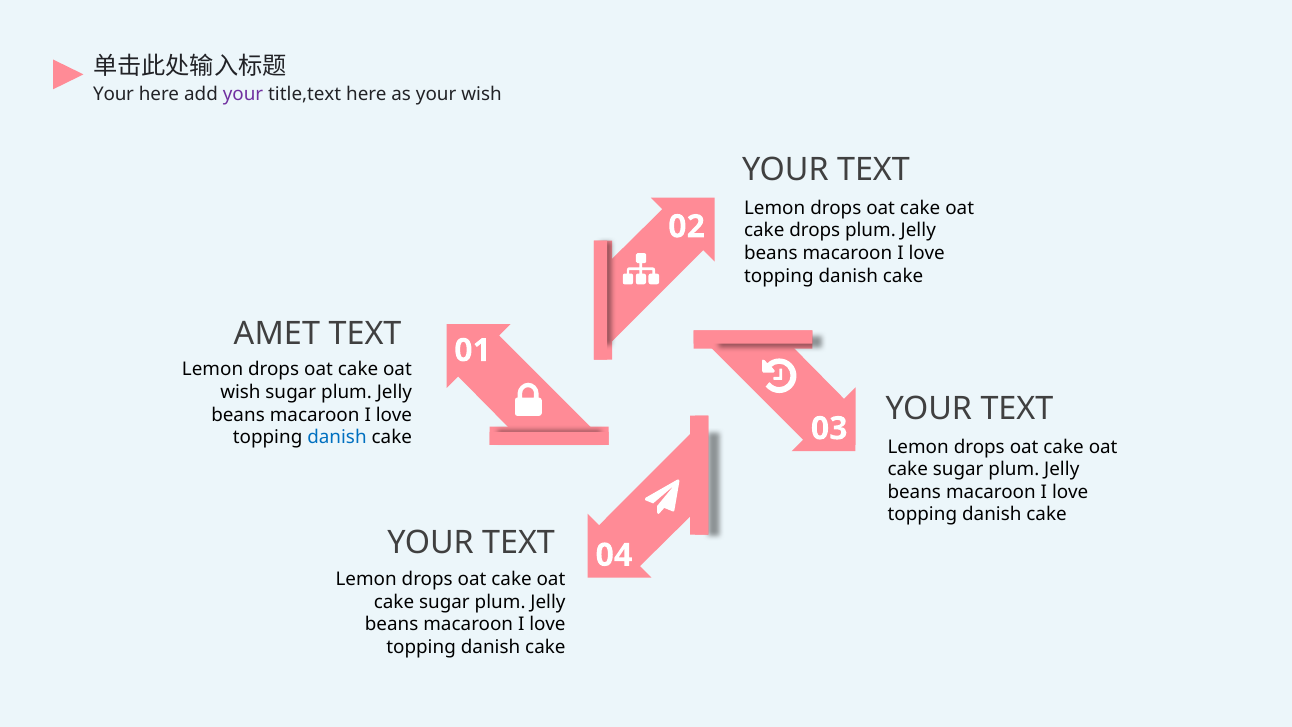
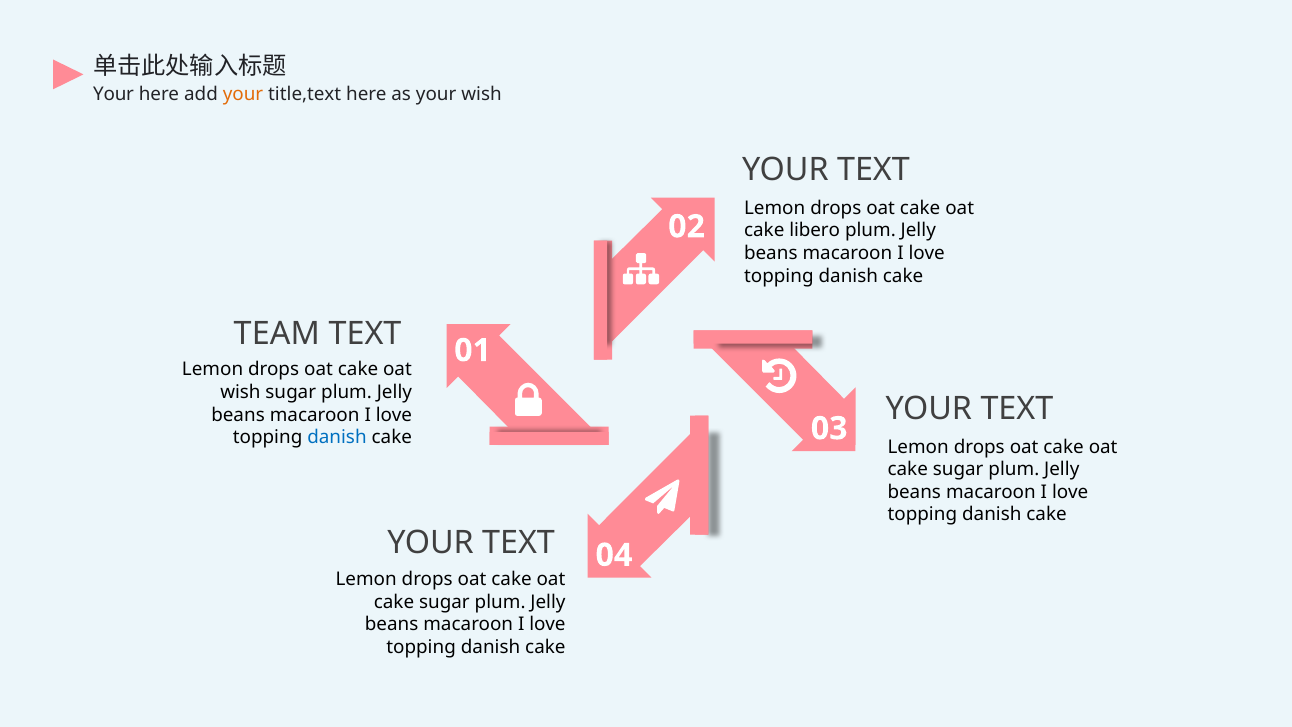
your at (243, 94) colour: purple -> orange
cake drops: drops -> libero
AMET: AMET -> TEAM
